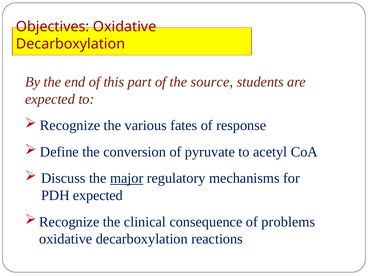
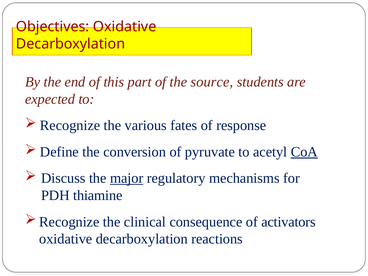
CoA underline: none -> present
PDH expected: expected -> thiamine
problems: problems -> activators
